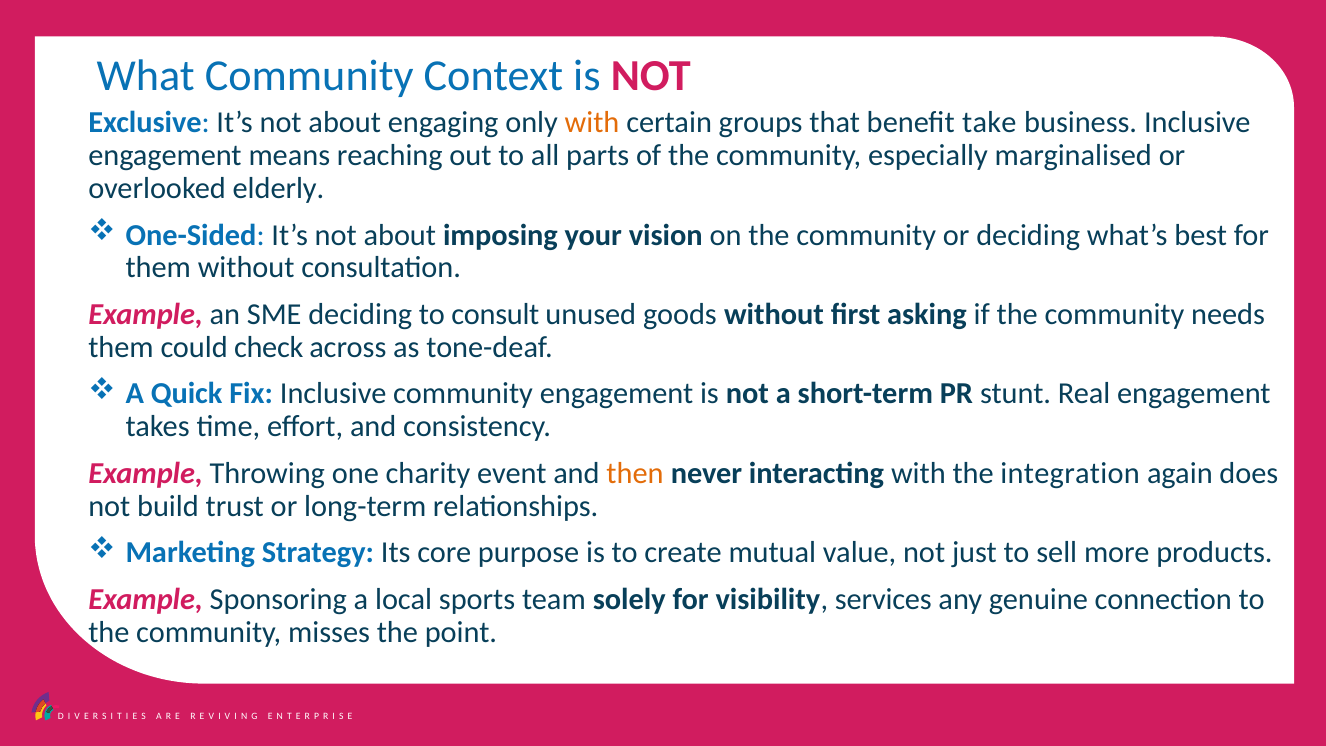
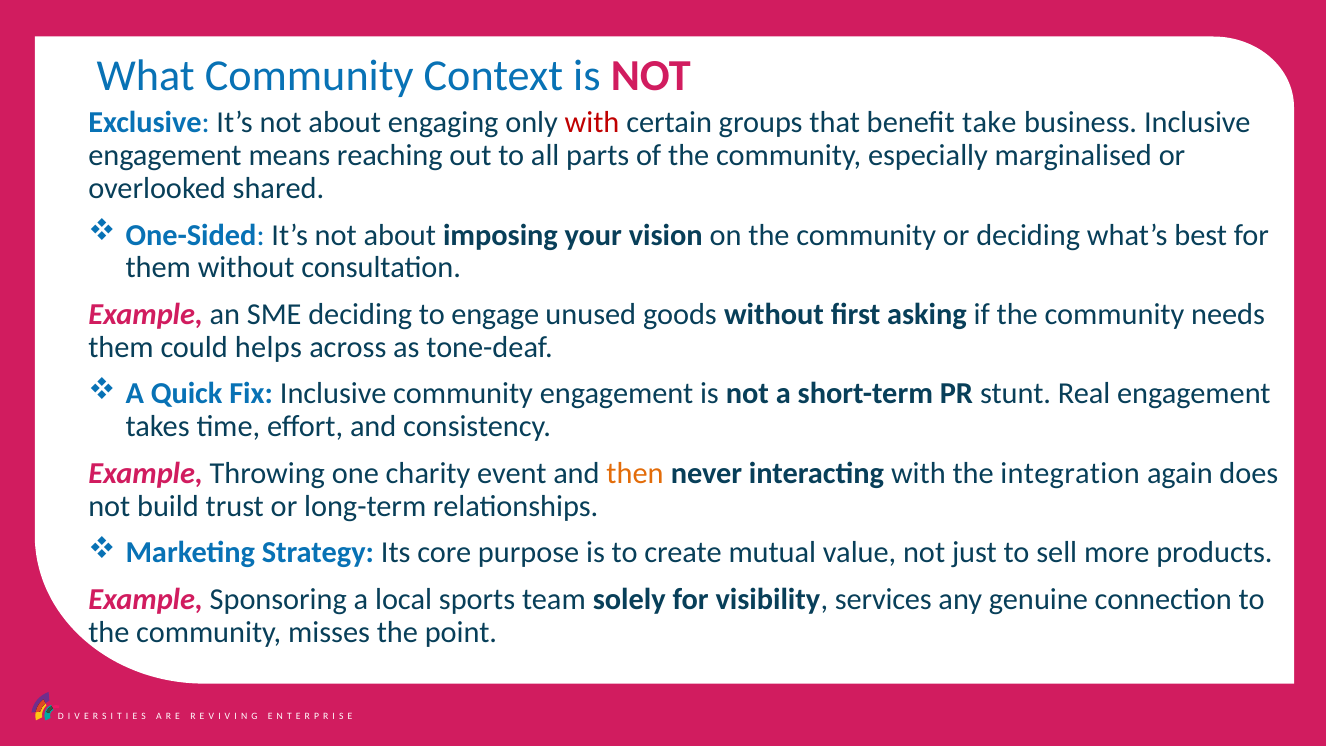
with at (592, 123) colour: orange -> red
elderly: elderly -> shared
consult: consult -> engage
check: check -> helps
